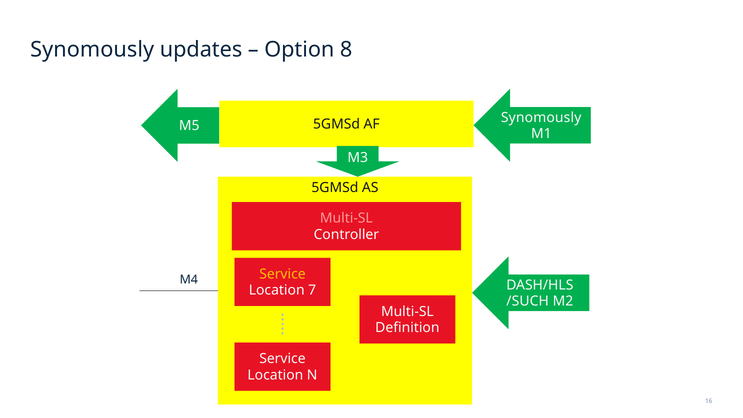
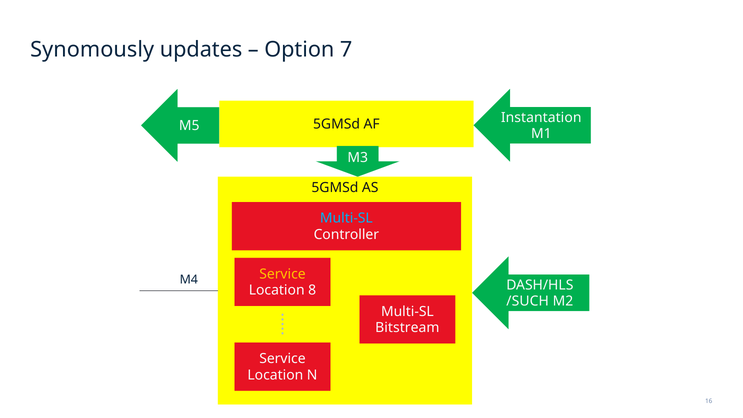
8: 8 -> 7
AF Synomously: Synomously -> Instantation
Multi-SL at (346, 218) colour: pink -> light blue
7: 7 -> 8
Definition: Definition -> Bitstream
